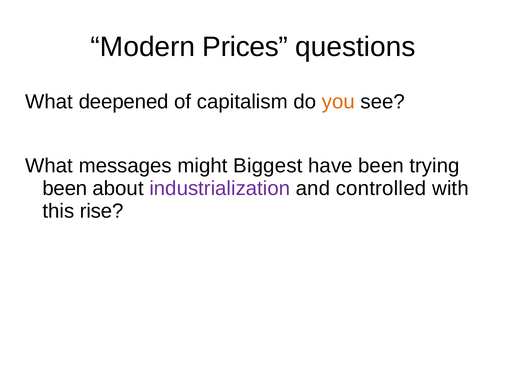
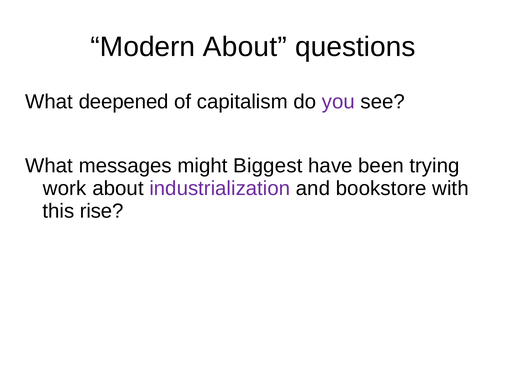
Modern Prices: Prices -> About
you colour: orange -> purple
been at (65, 189): been -> work
controlled: controlled -> bookstore
